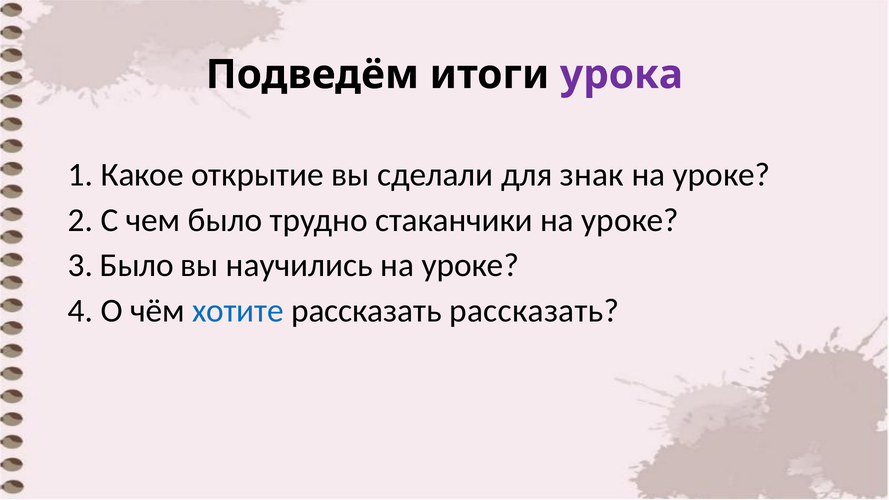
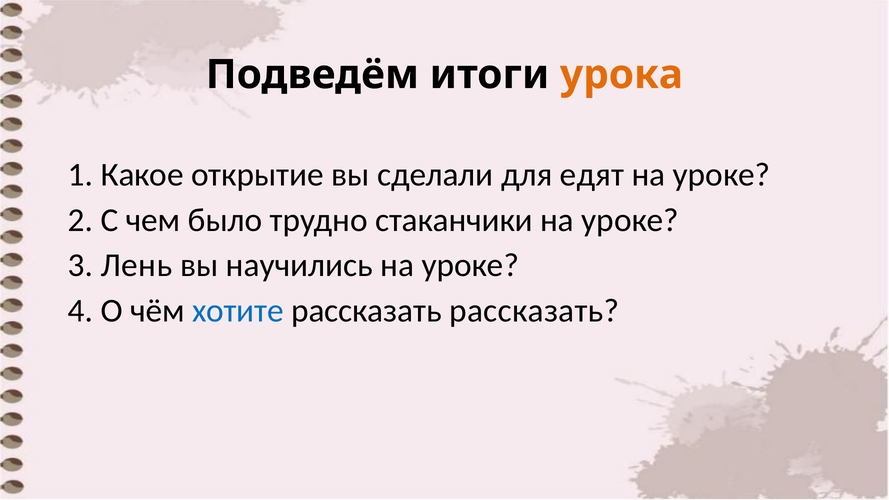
урока colour: purple -> orange
знак: знак -> едят
3 Было: Было -> Лень
